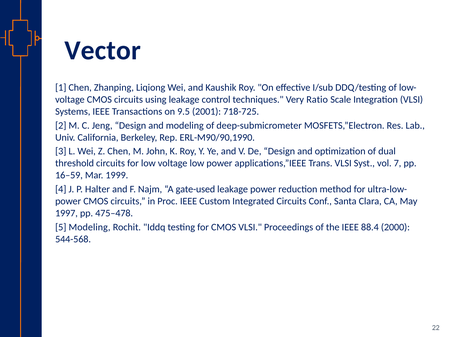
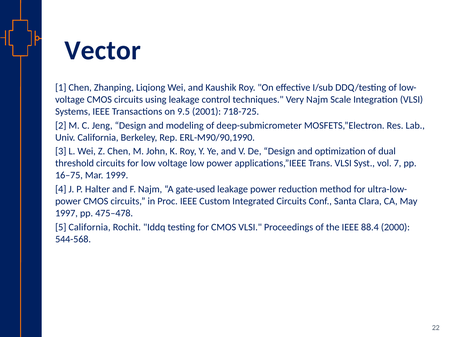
Very Ratio: Ratio -> Najm
16–59: 16–59 -> 16–75
5 Modeling: Modeling -> California
